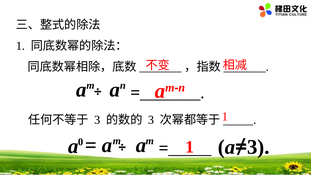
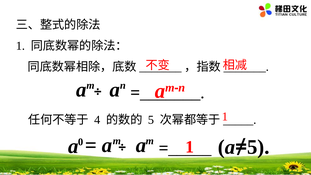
3 at (97, 120): 3 -> 4
3 at (151, 120): 3 -> 5
3 at (258, 147): 3 -> 5
